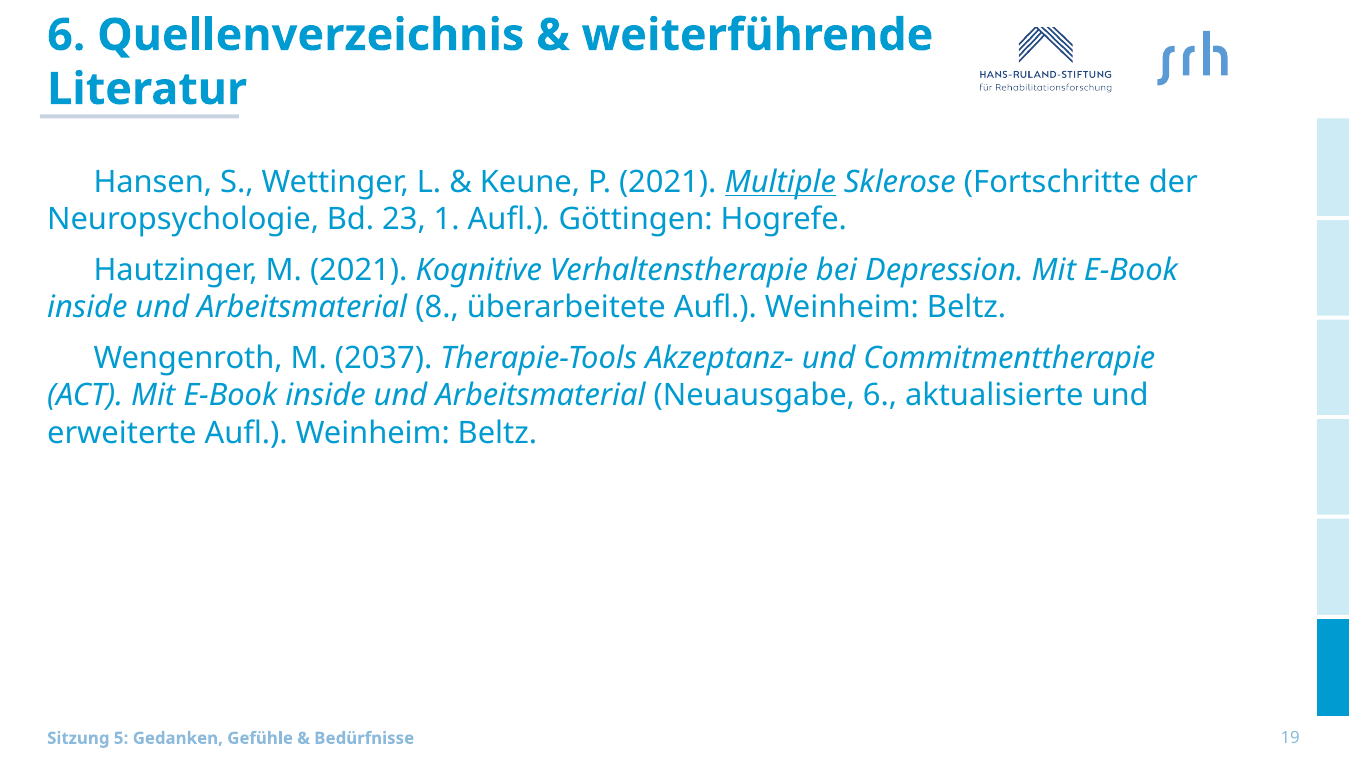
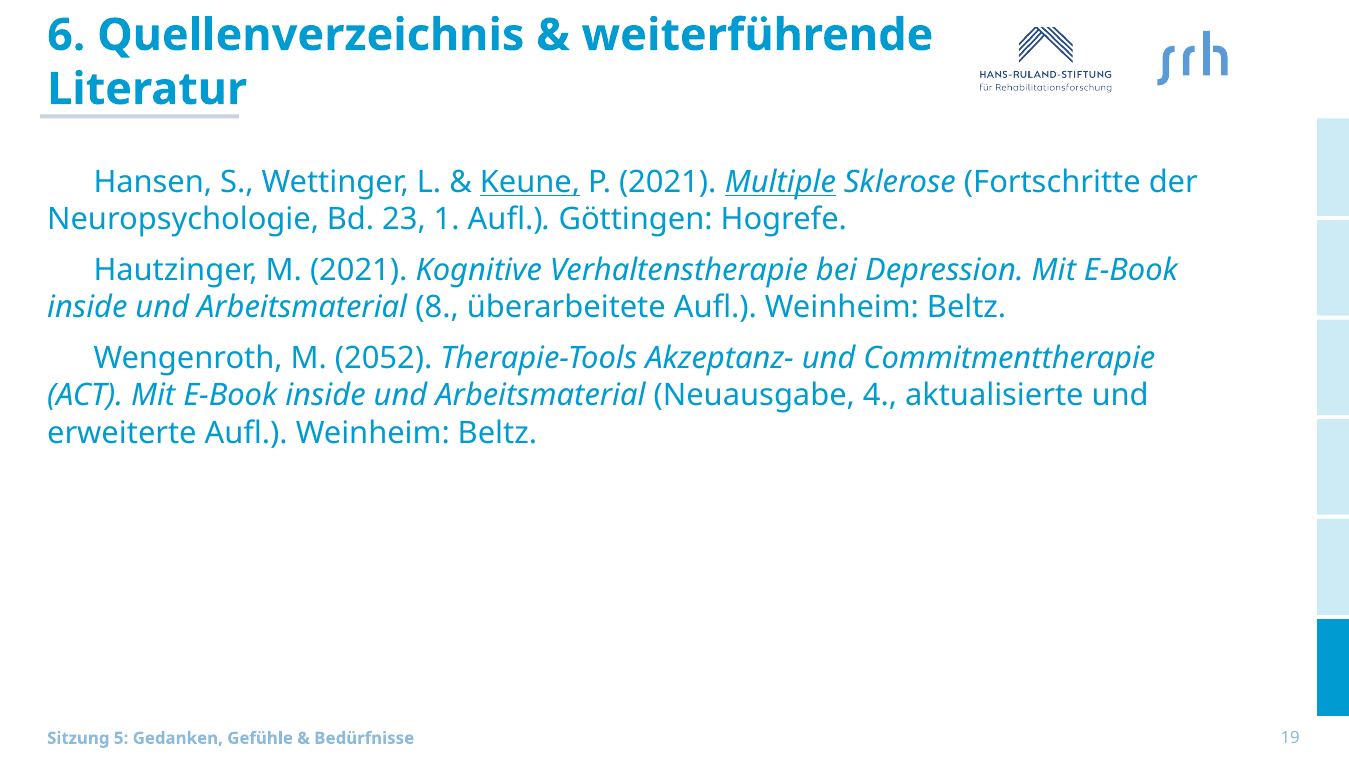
Keune underline: none -> present
2037: 2037 -> 2052
Neuausgabe 6: 6 -> 4
